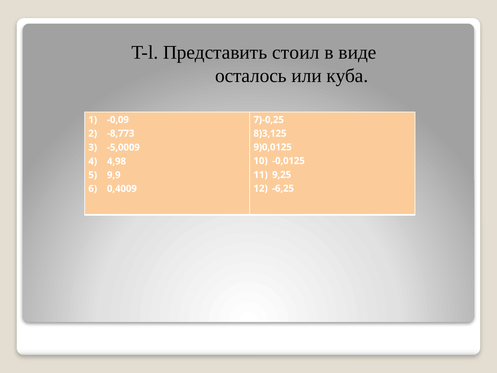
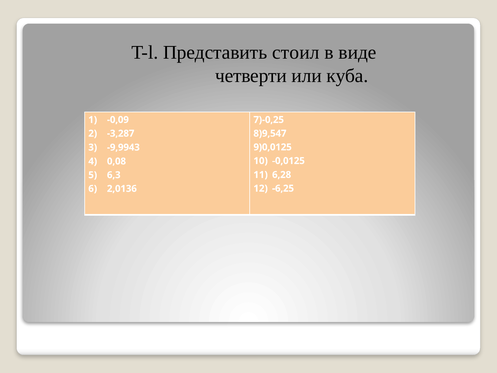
осталось: осталось -> четверти
-8,773: -8,773 -> -3,287
8)3,125: 8)3,125 -> 8)9,547
-5,0009: -5,0009 -> -9,9943
4,98: 4,98 -> 0,08
9,25: 9,25 -> 6,28
9,9: 9,9 -> 6,3
0,4009: 0,4009 -> 2,0136
